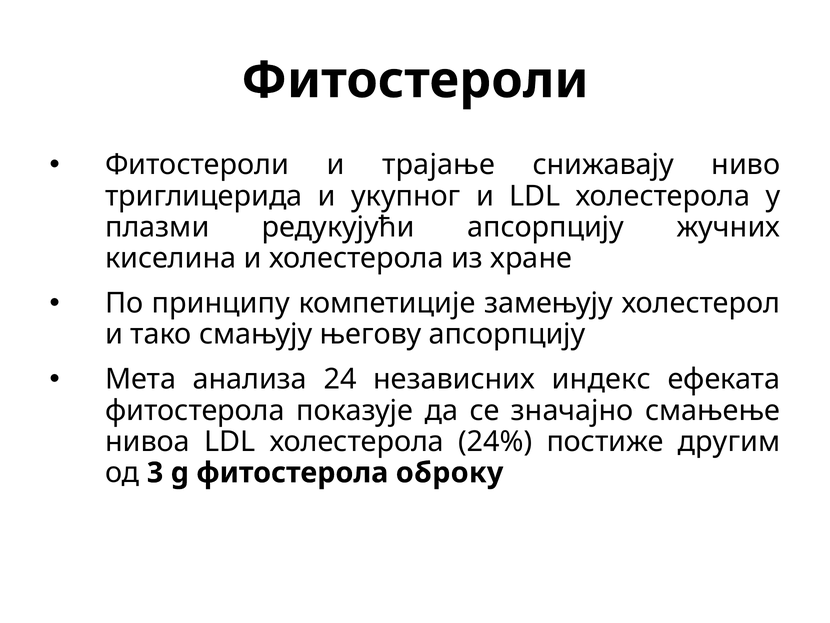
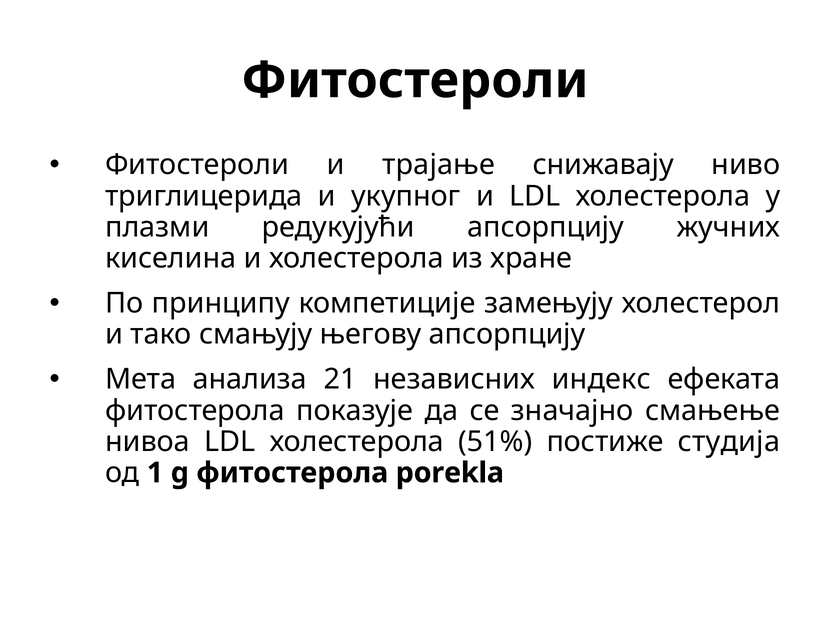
24: 24 -> 21
24%: 24% -> 51%
другим: другим -> студија
3: 3 -> 1
оброку: оброку -> porekla
